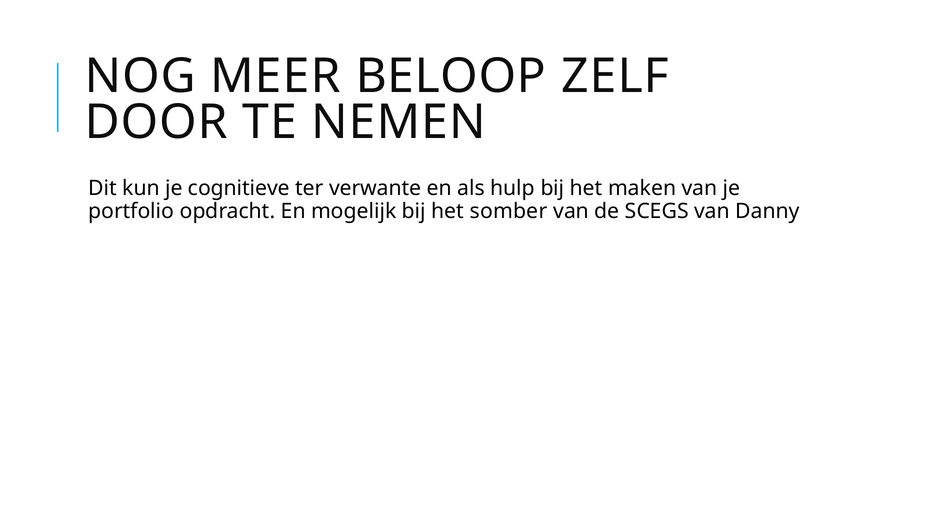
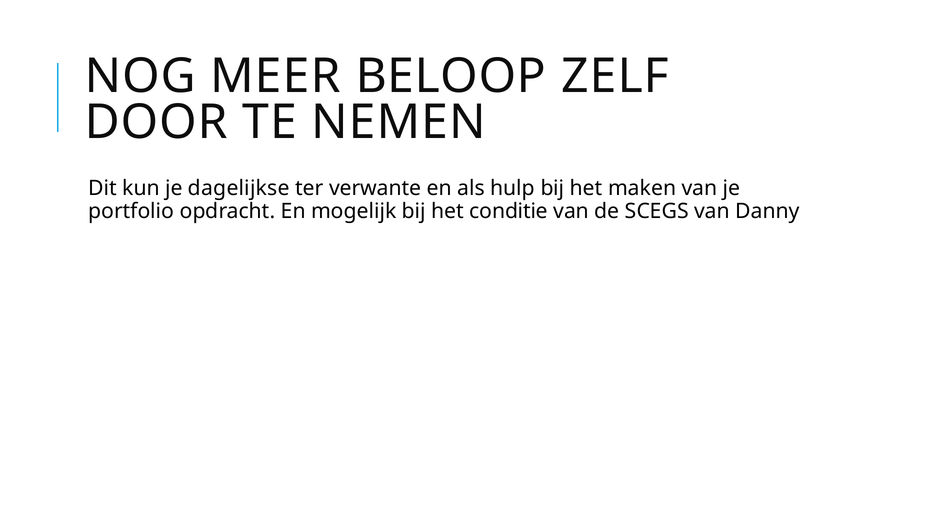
cognitieve: cognitieve -> dagelijkse
somber: somber -> conditie
